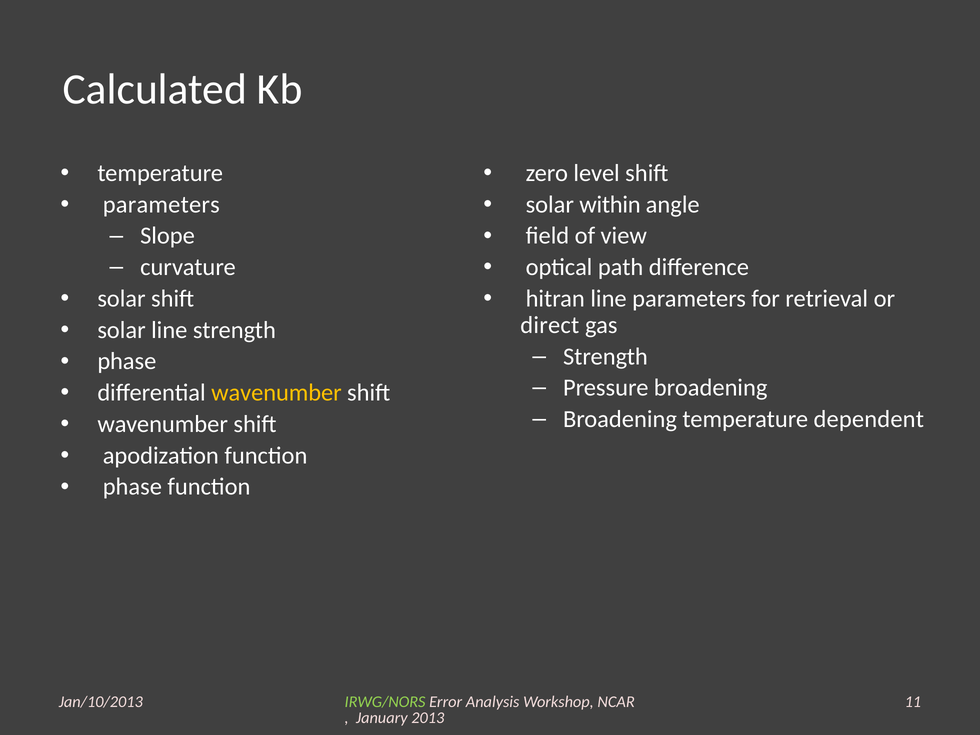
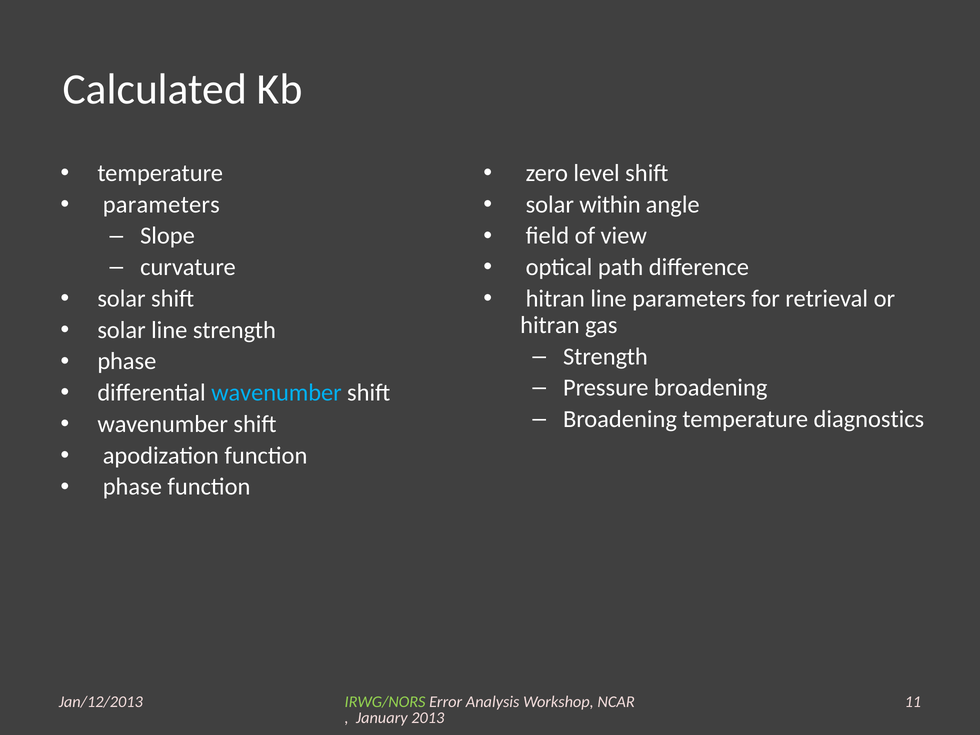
direct at (550, 325): direct -> hitran
wavenumber at (276, 393) colour: yellow -> light blue
dependent: dependent -> diagnostics
Jan/10/2013: Jan/10/2013 -> Jan/12/2013
